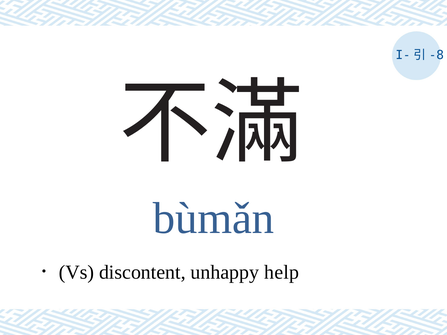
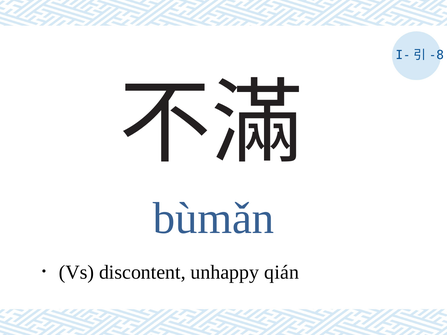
help: help -> qián
